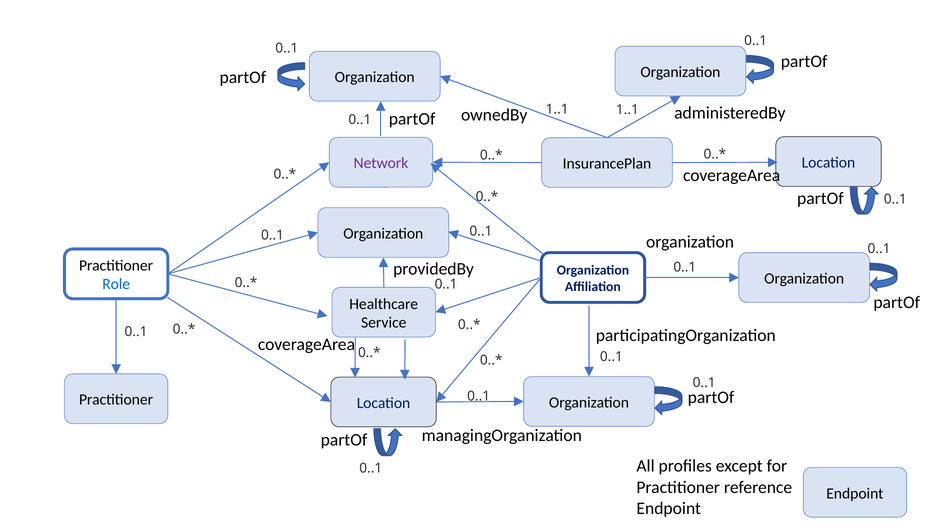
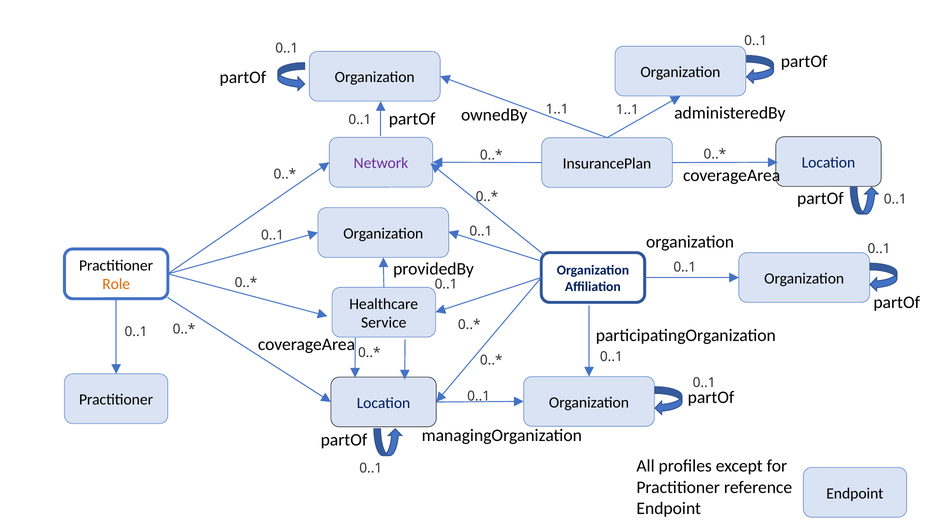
Role colour: blue -> orange
